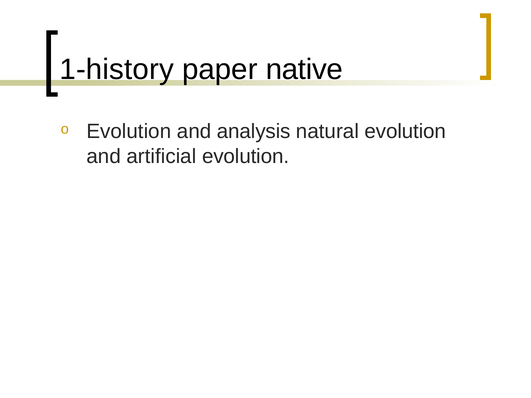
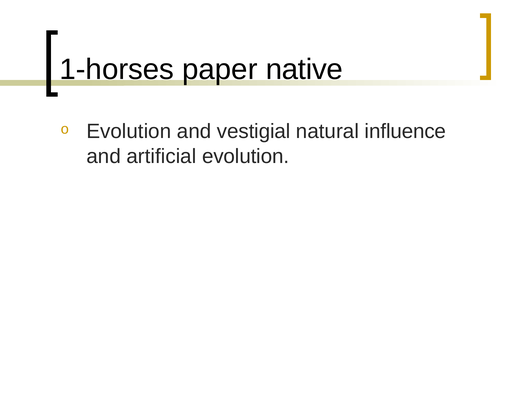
1-history: 1-history -> 1-horses
analysis: analysis -> vestigial
natural evolution: evolution -> influence
